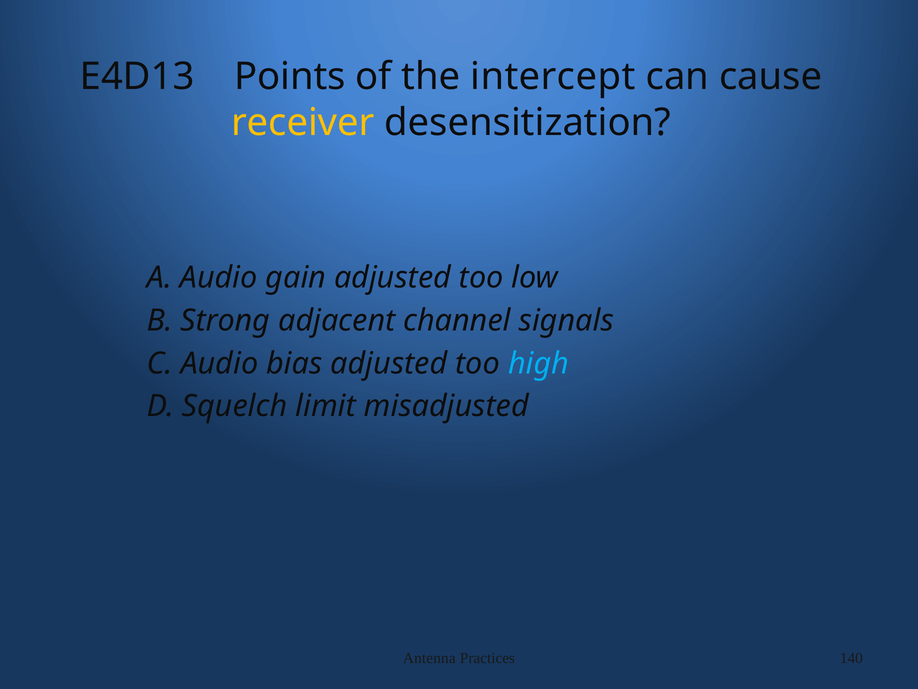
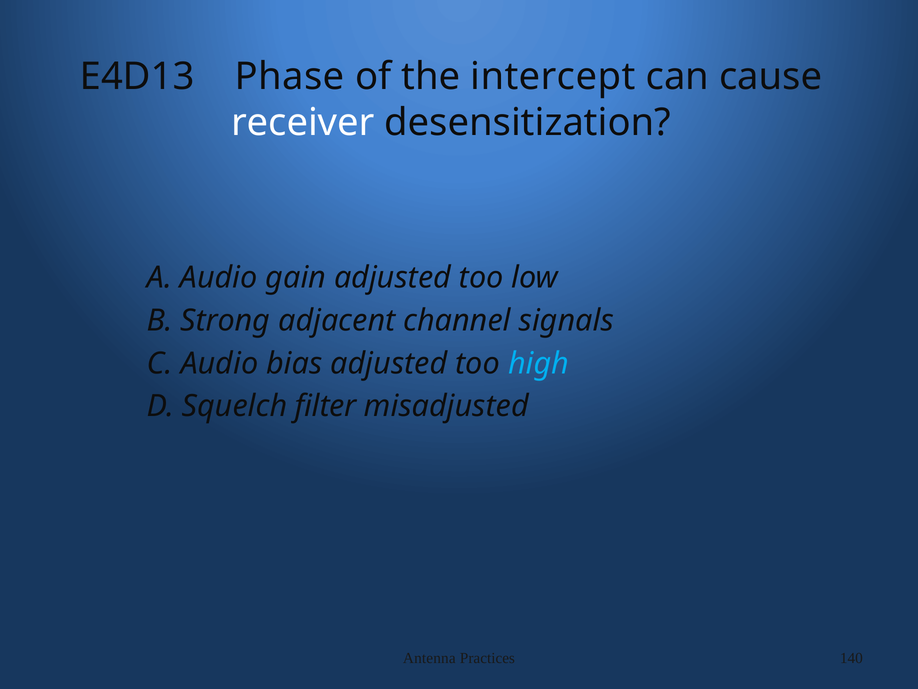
Points: Points -> Phase
receiver colour: yellow -> white
limit: limit -> filter
